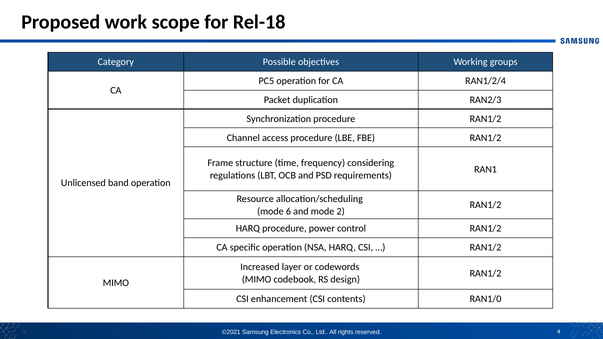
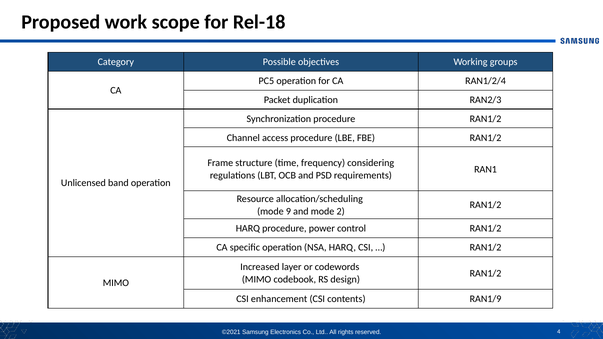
6: 6 -> 9
RAN1/0: RAN1/0 -> RAN1/9
